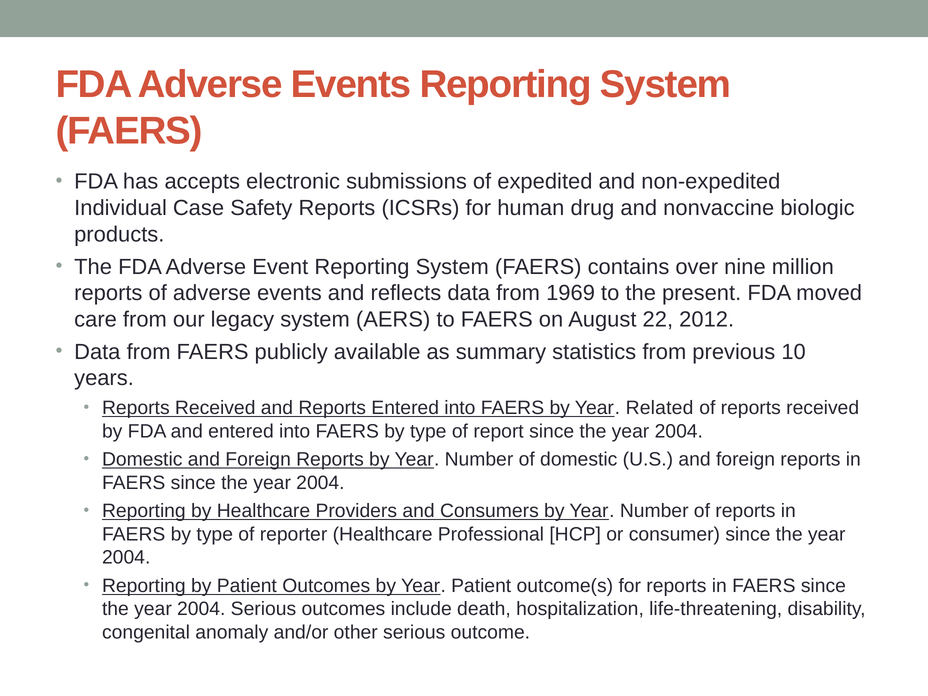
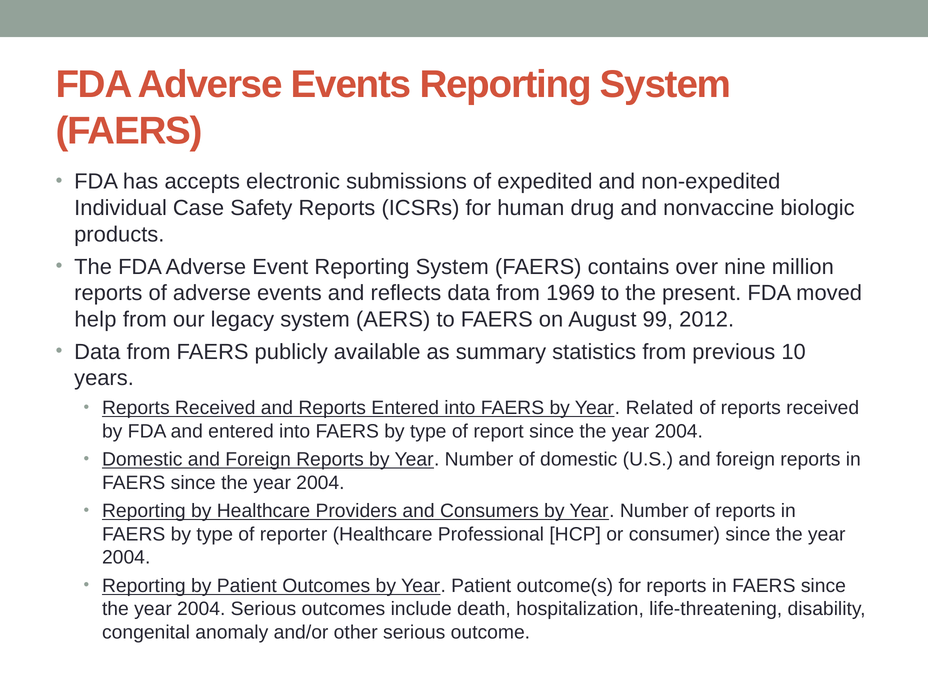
care: care -> help
22: 22 -> 99
